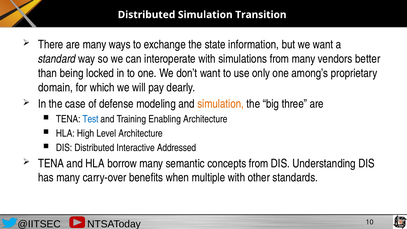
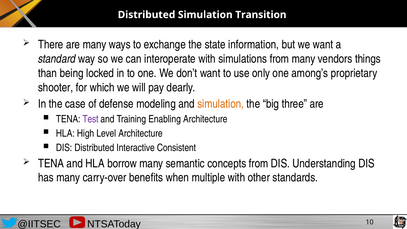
better: better -> things
domain: domain -> shooter
Test colour: blue -> purple
Addressed: Addressed -> Consistent
